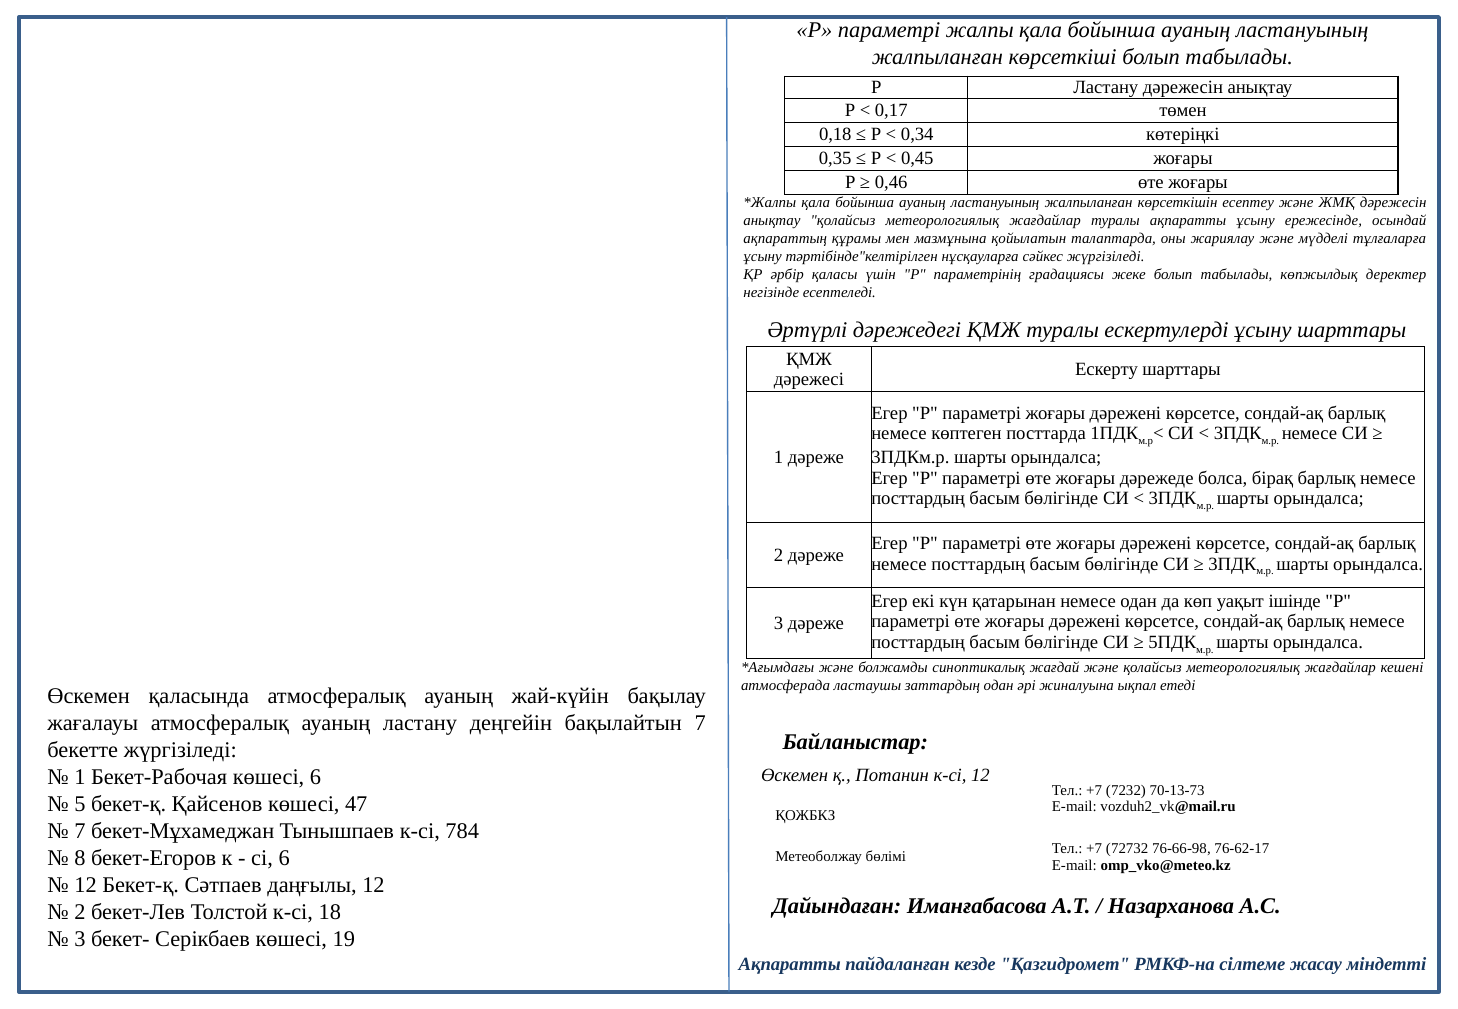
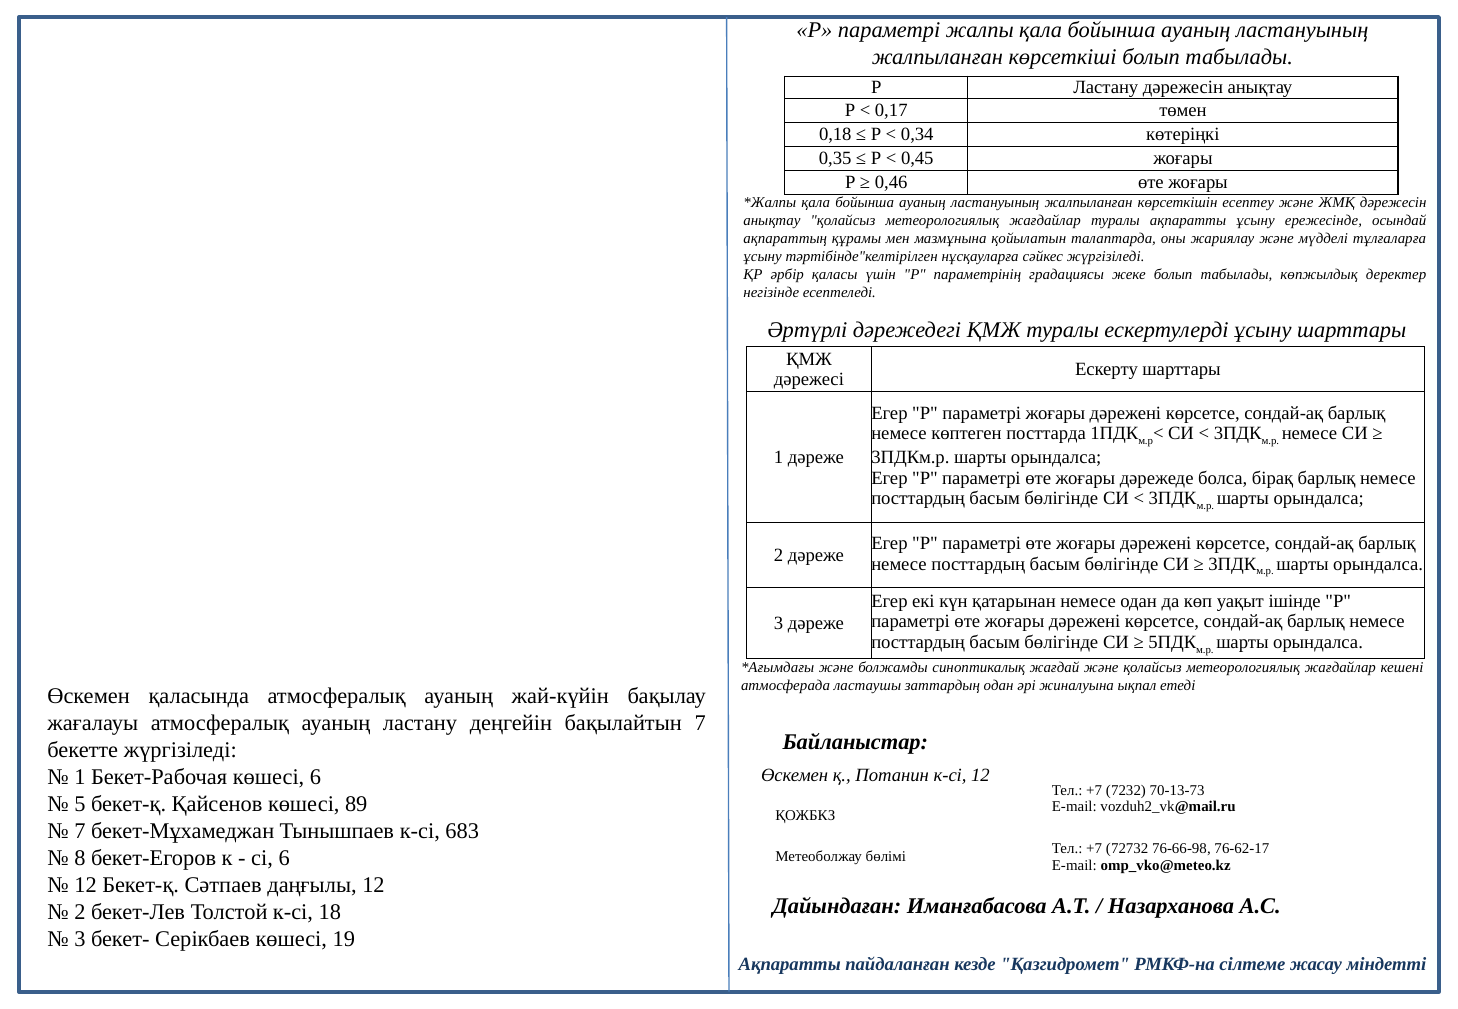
47: 47 -> 89
784: 784 -> 683
